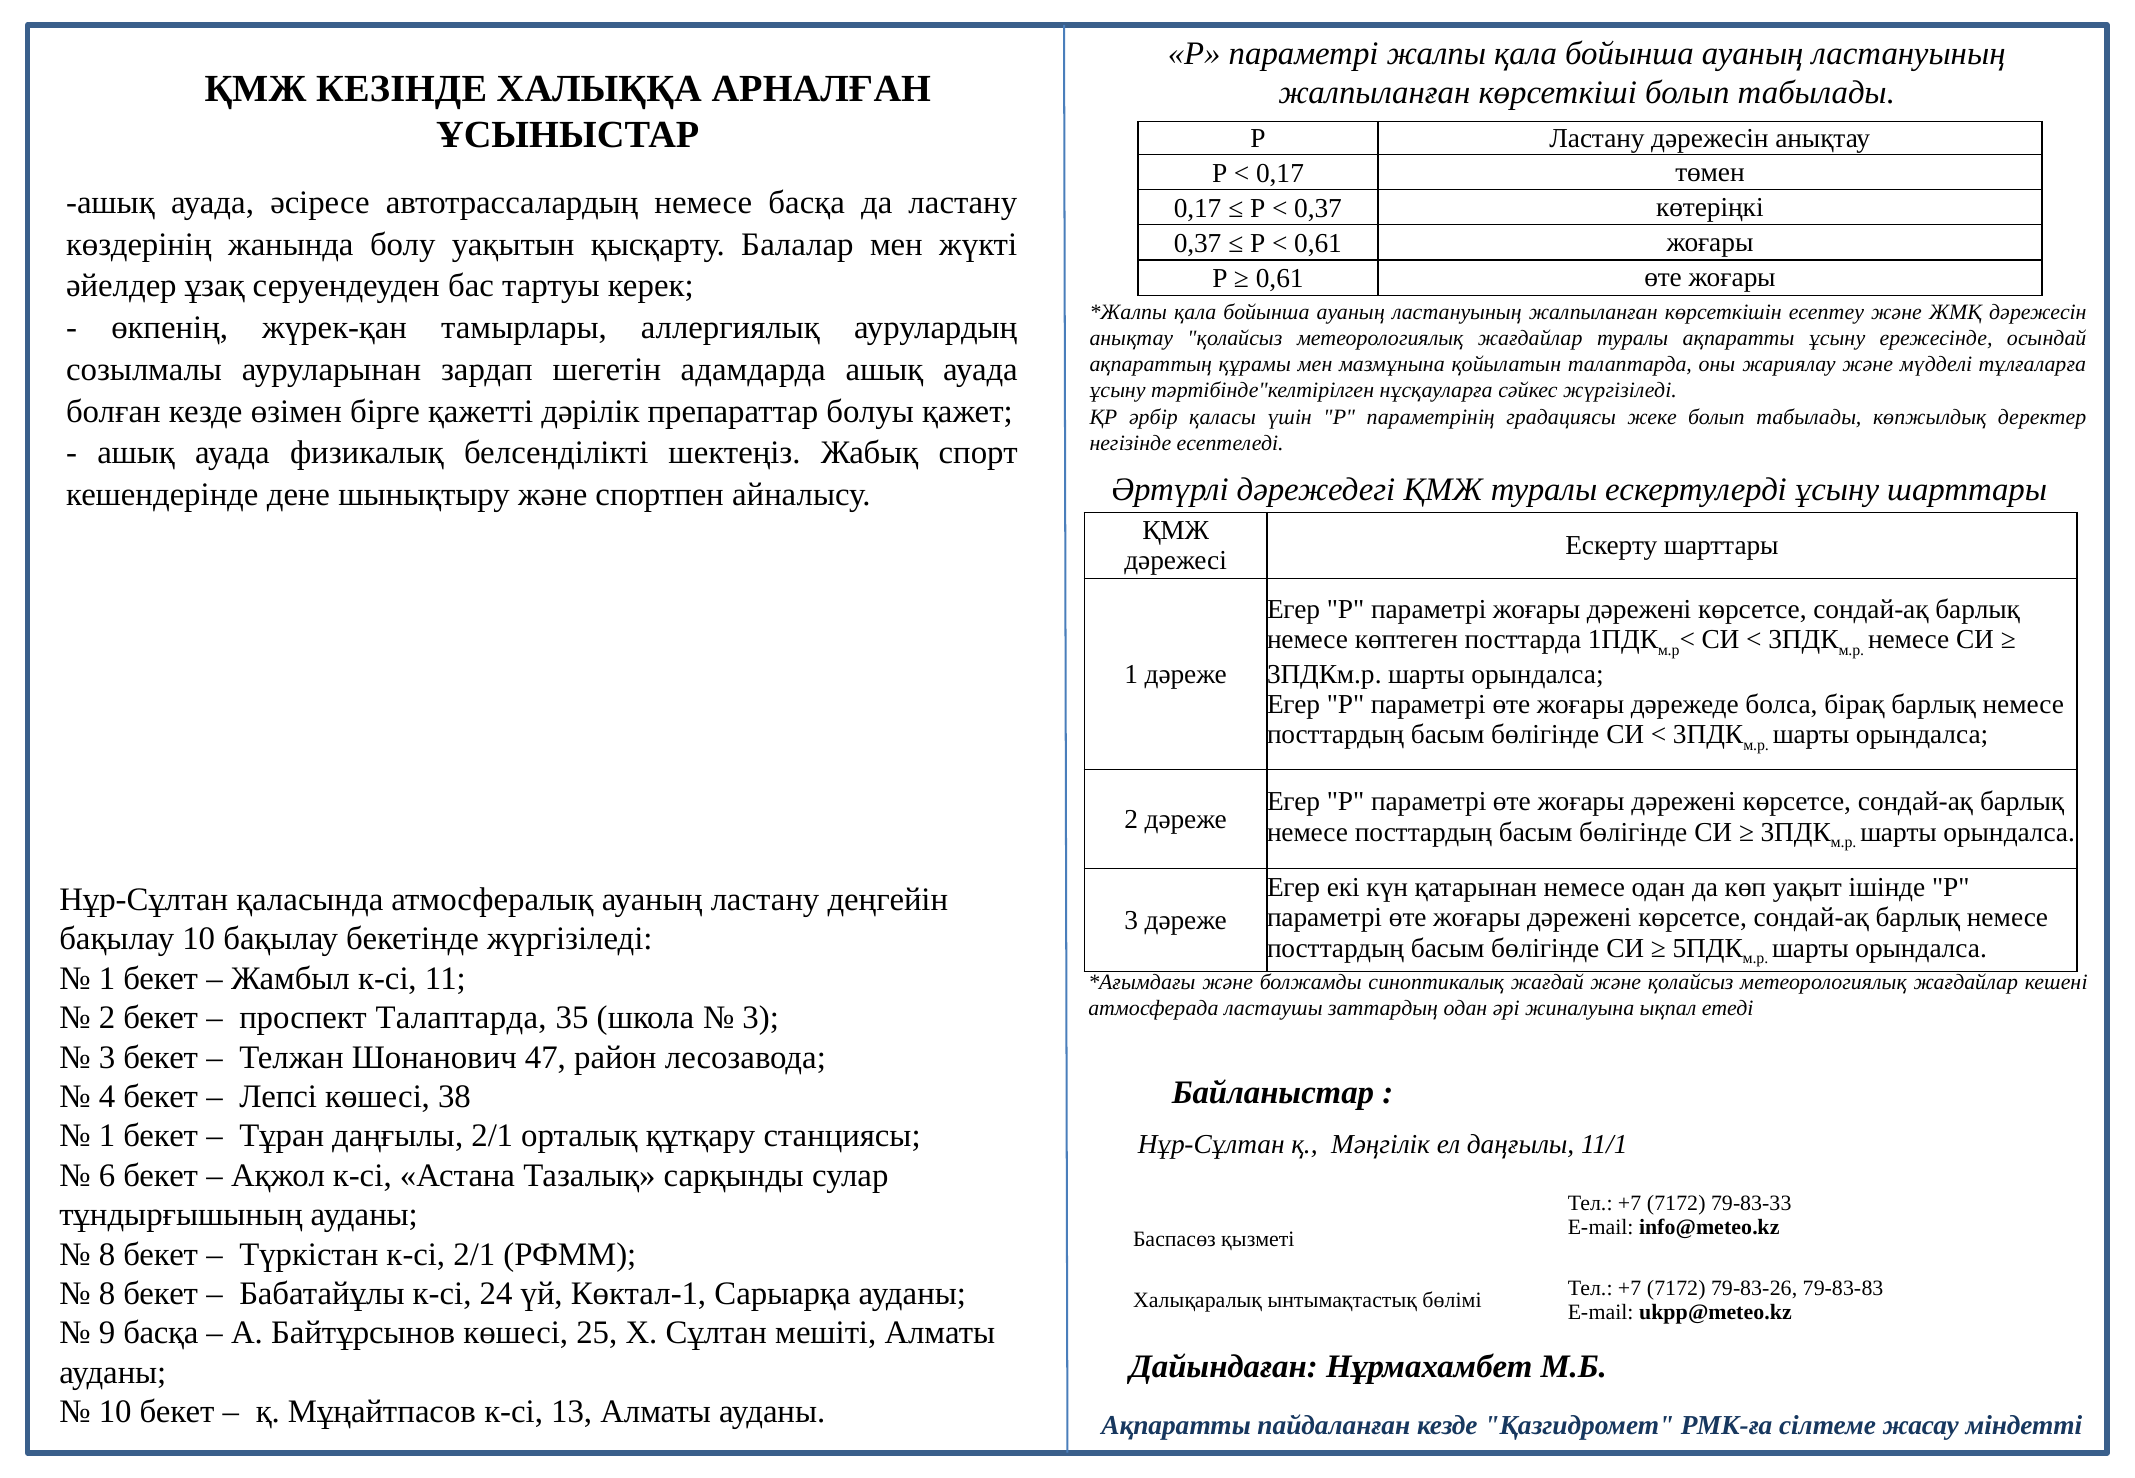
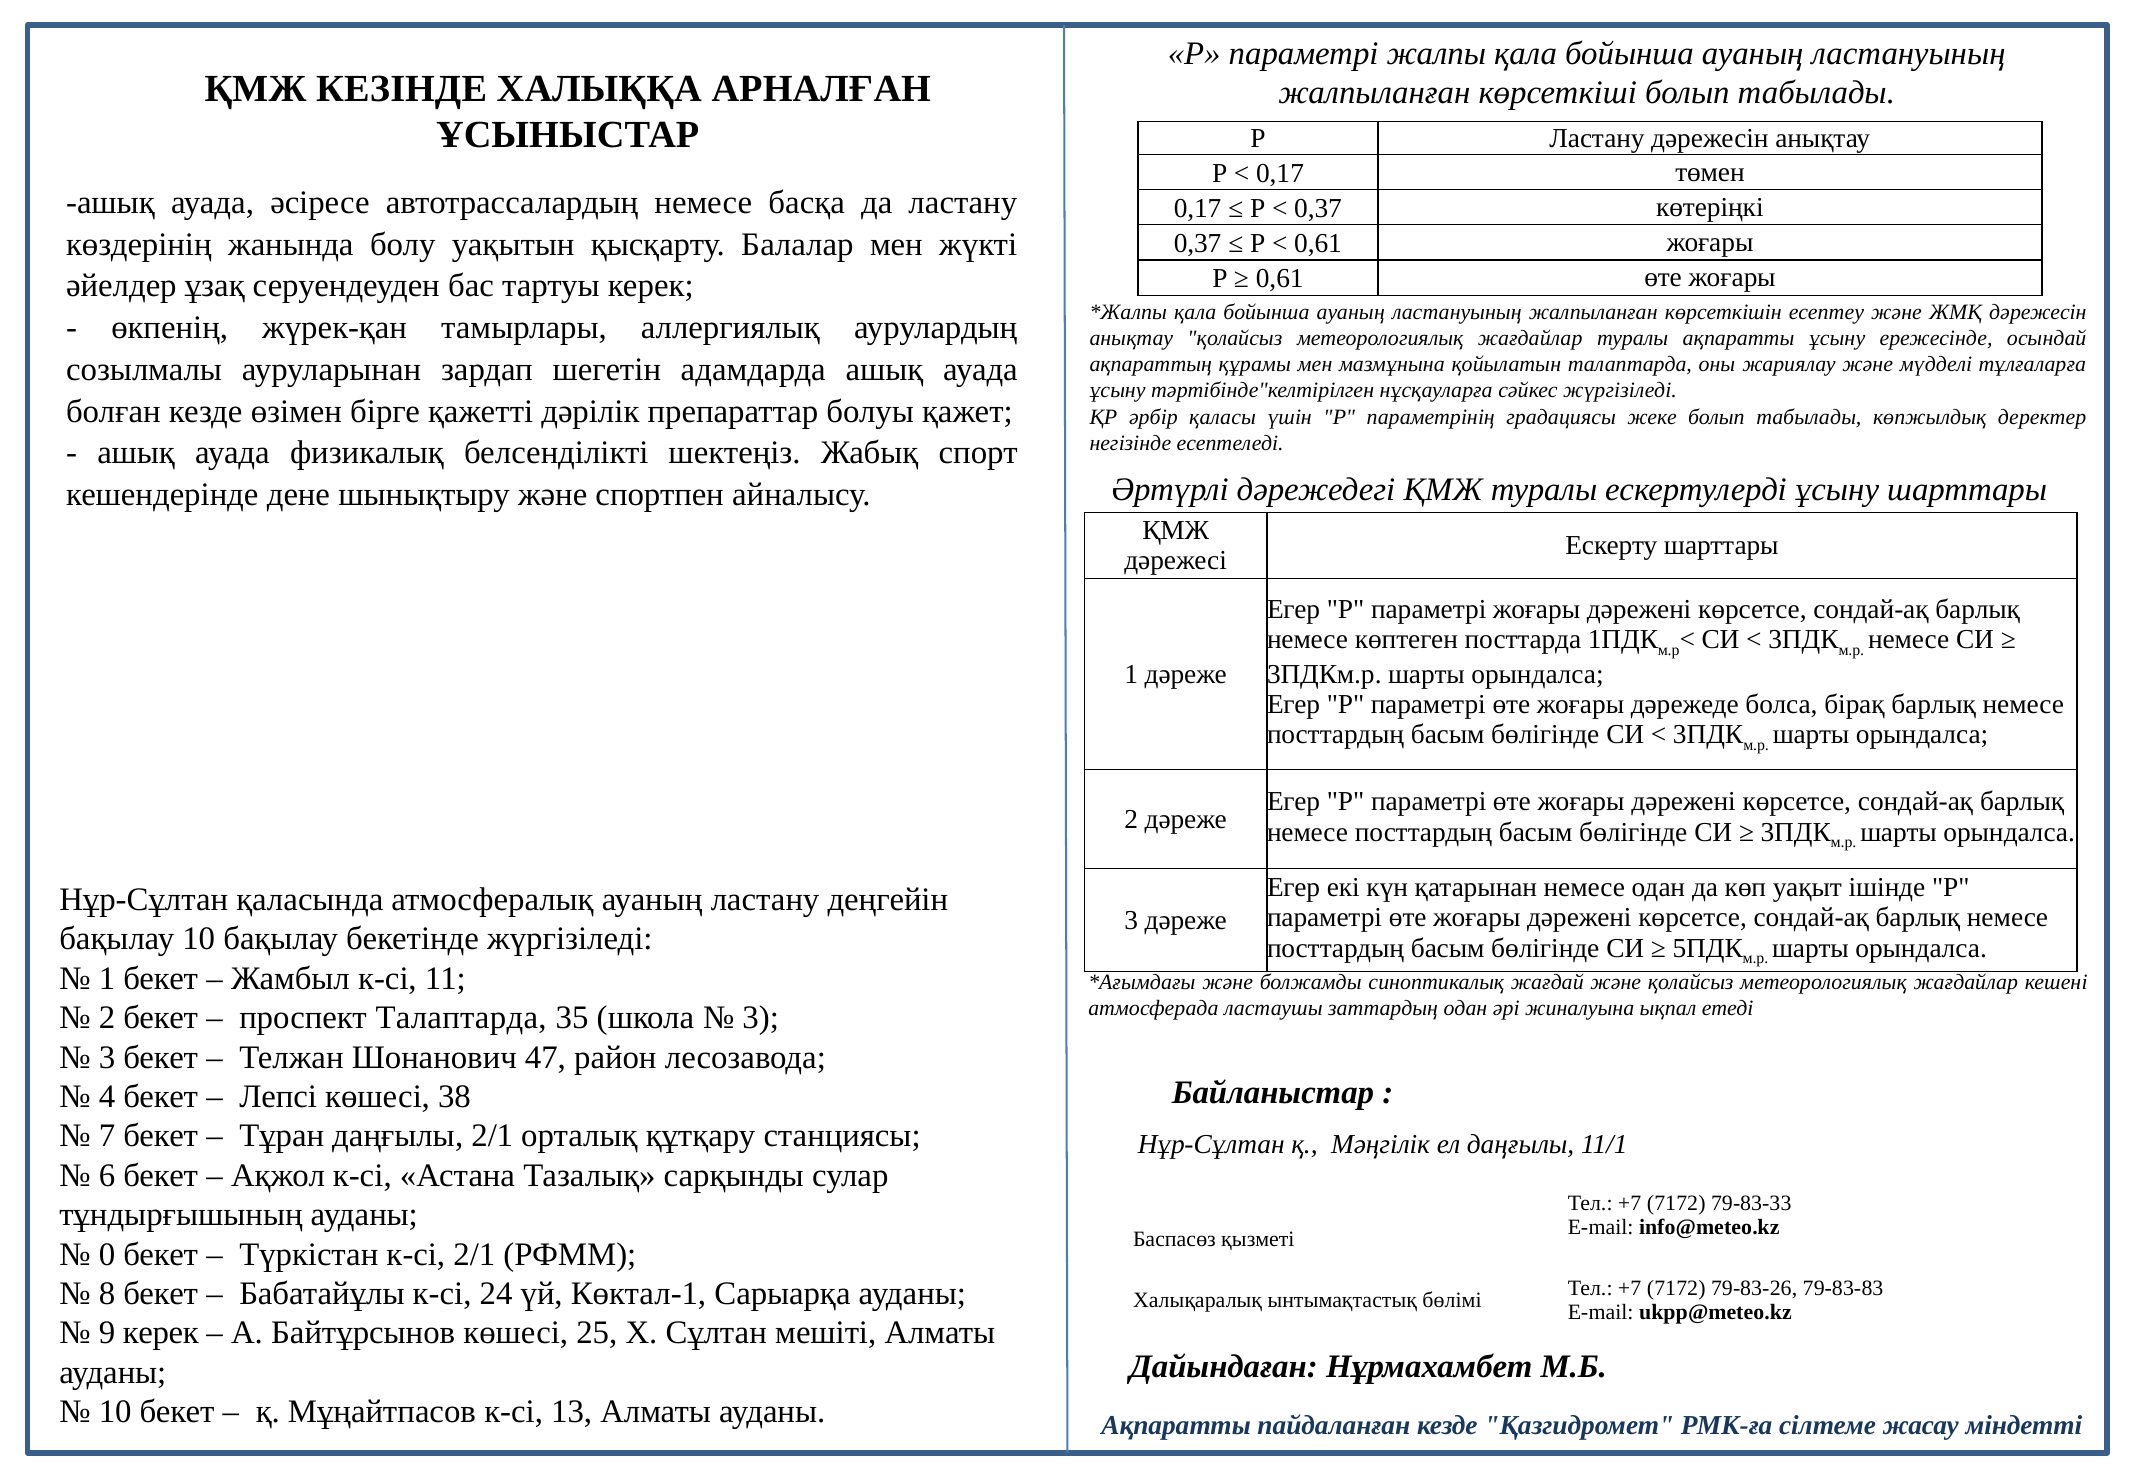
1 at (107, 1136): 1 -> 7
8 at (107, 1254): 8 -> 0
9 басқа: басқа -> керек
